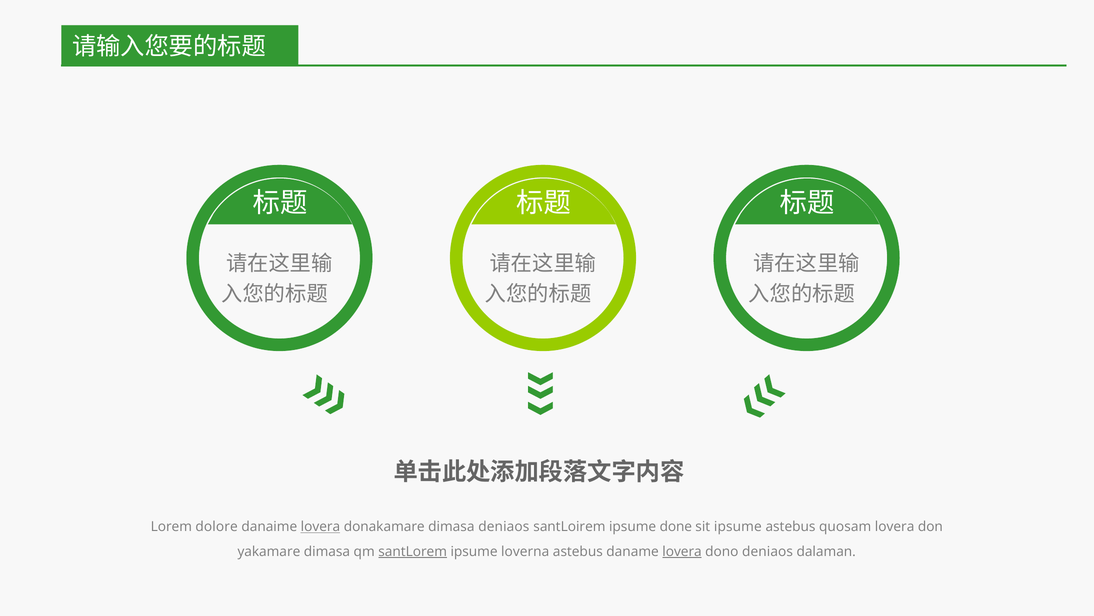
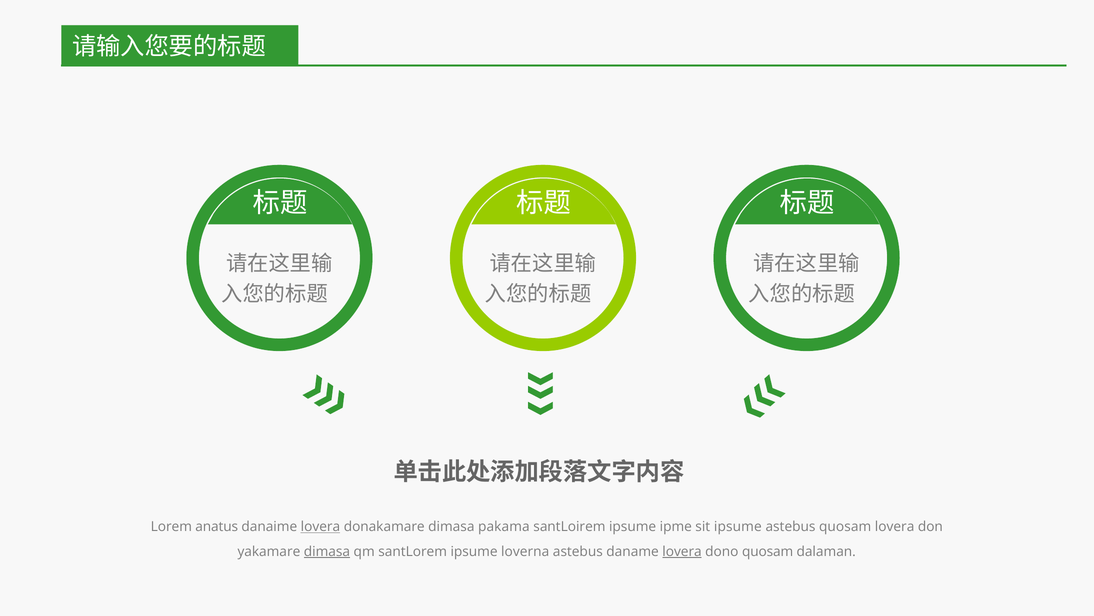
dolore: dolore -> anatus
dimasa deniaos: deniaos -> pakama
done: done -> ipme
dimasa at (327, 551) underline: none -> present
santLorem underline: present -> none
dono deniaos: deniaos -> quosam
